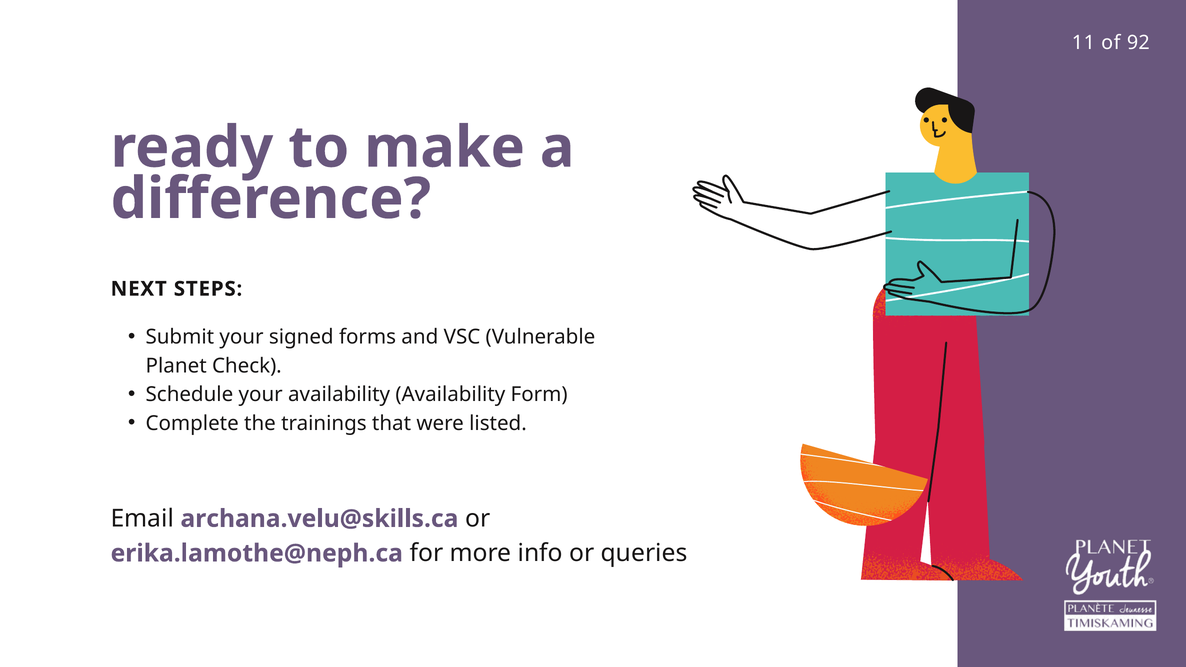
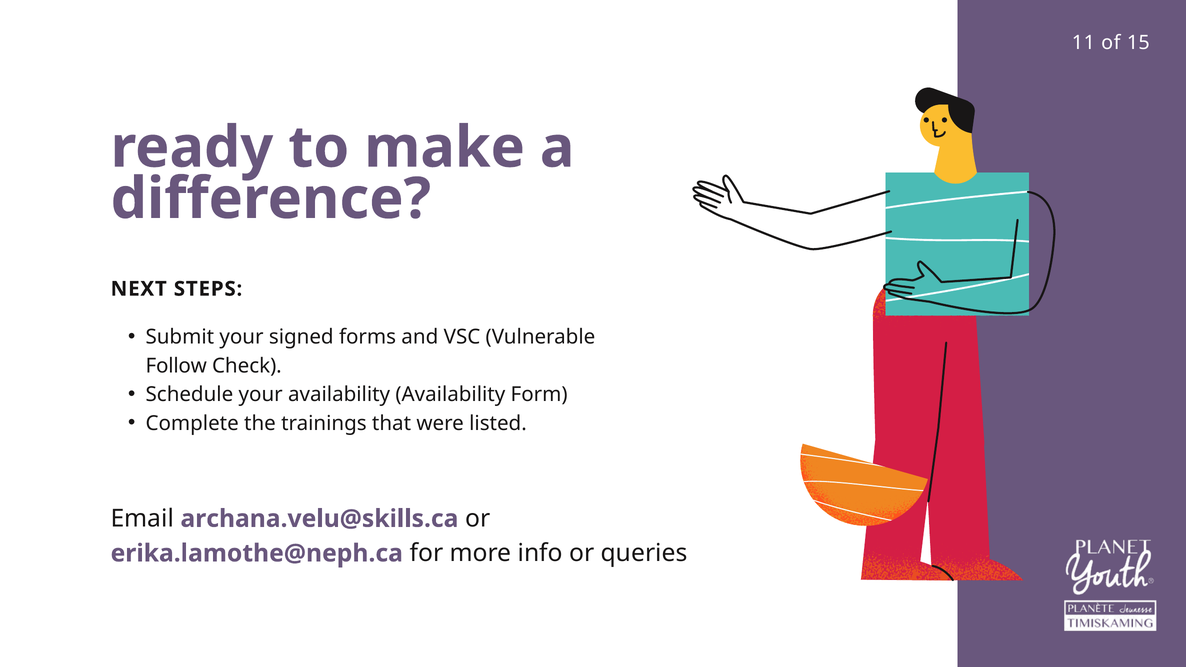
92: 92 -> 15
Planet: Planet -> Follow
